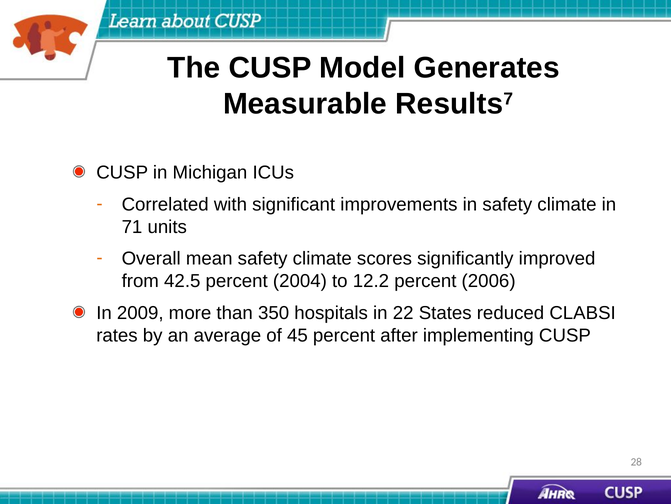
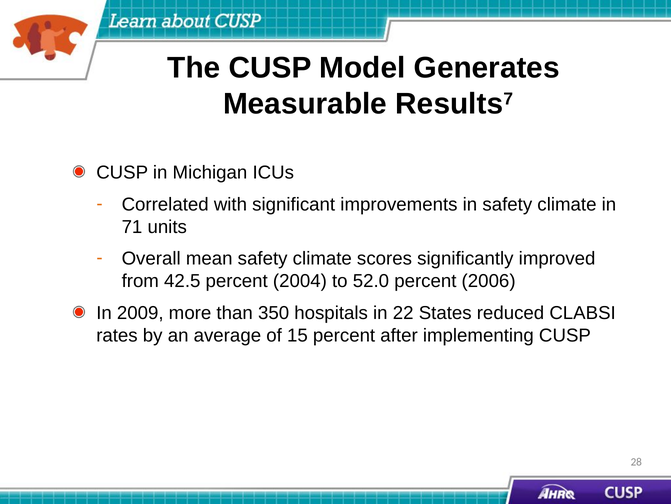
12.2: 12.2 -> 52.0
45: 45 -> 15
